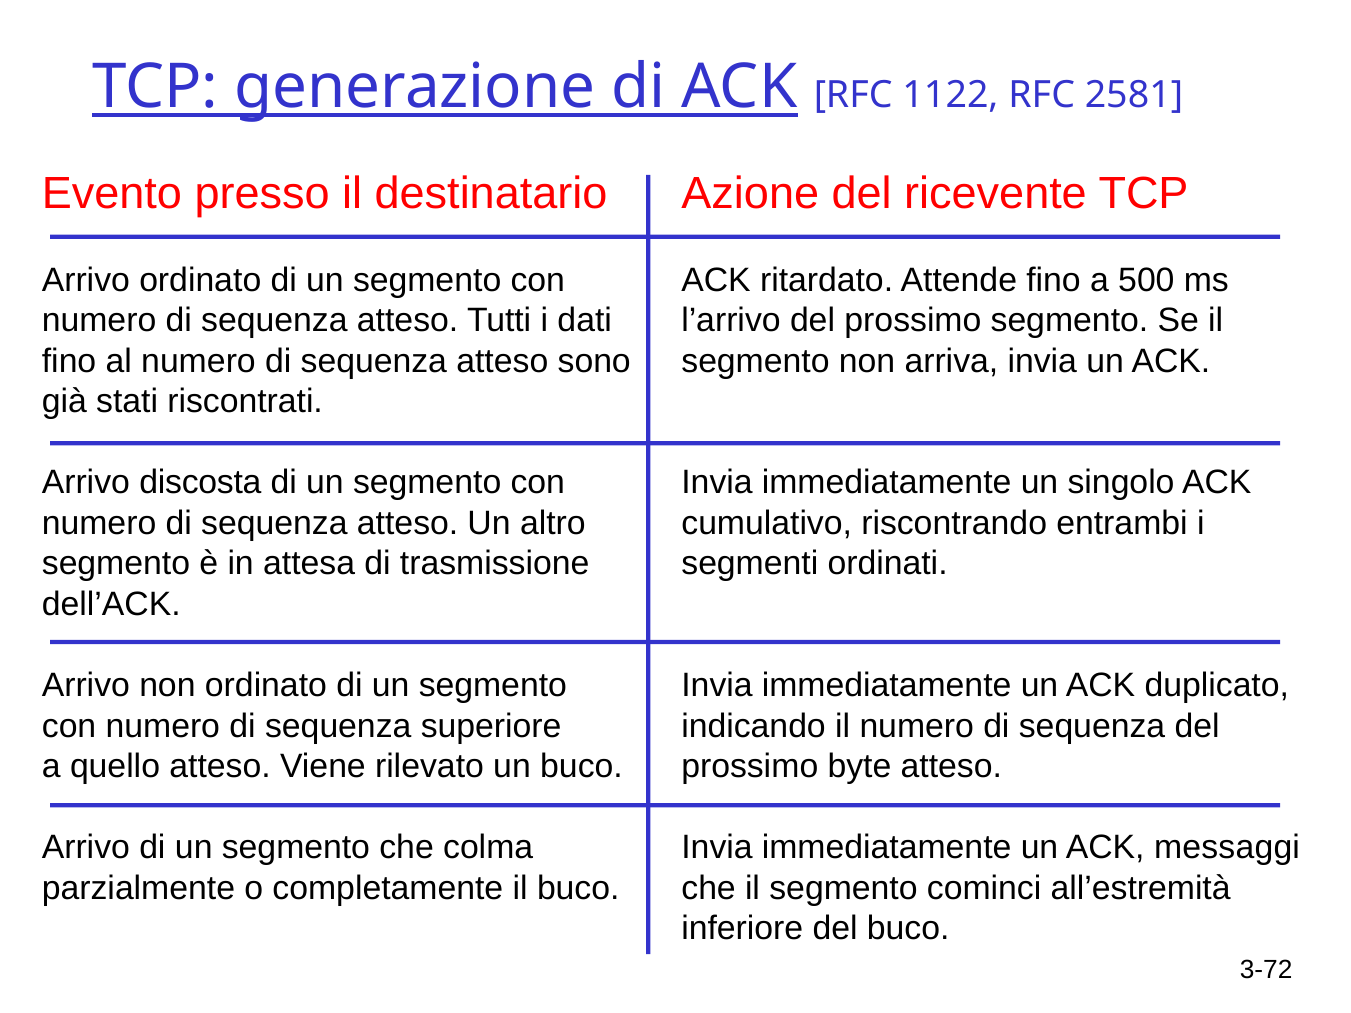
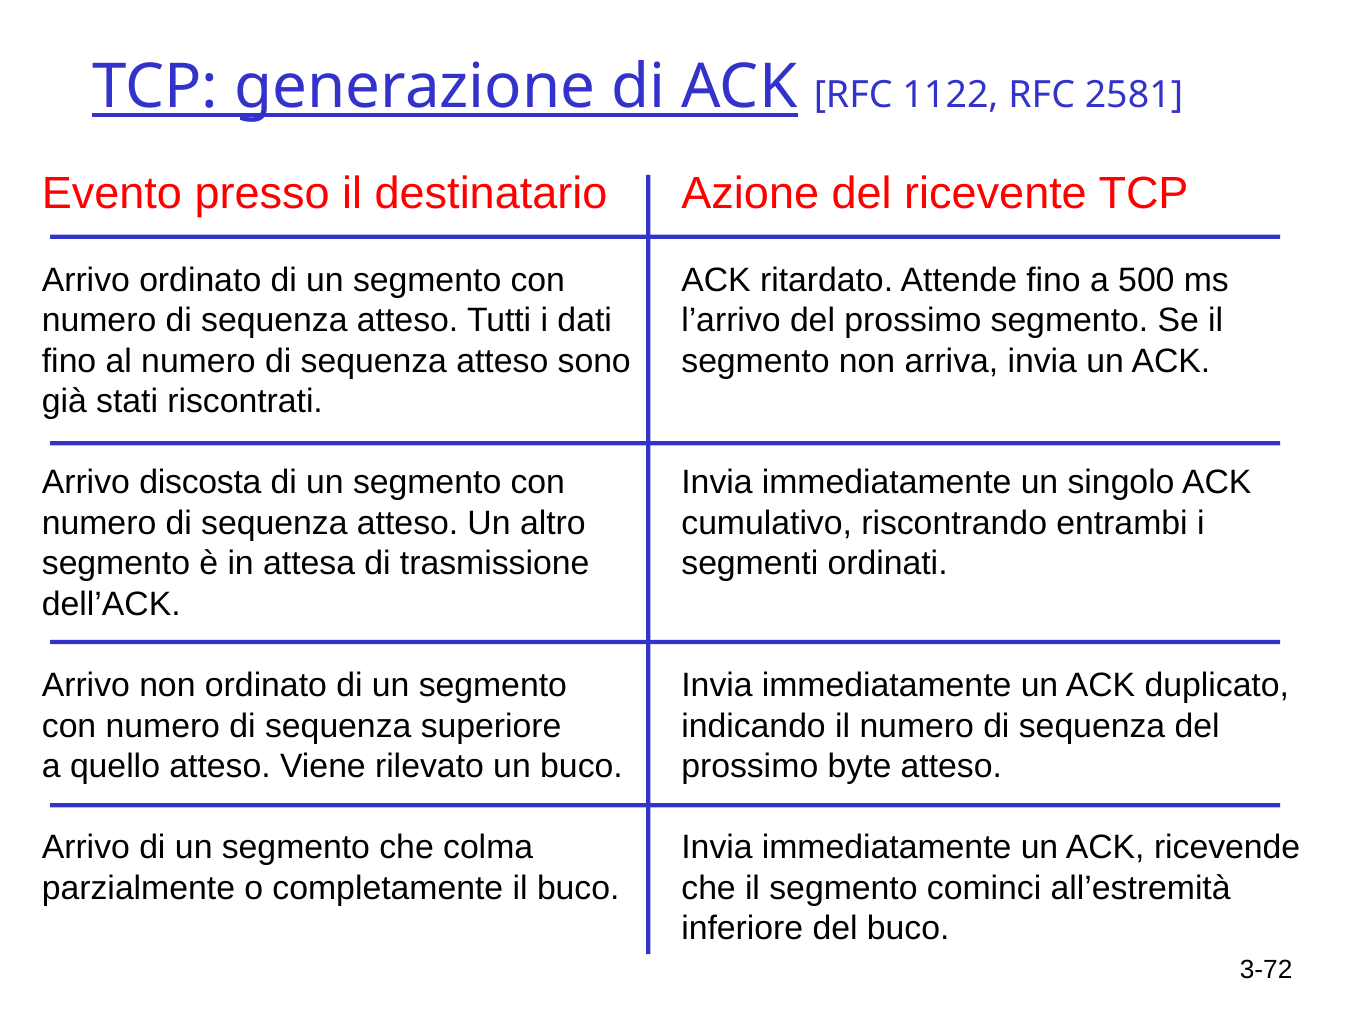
messaggi: messaggi -> ricevende
